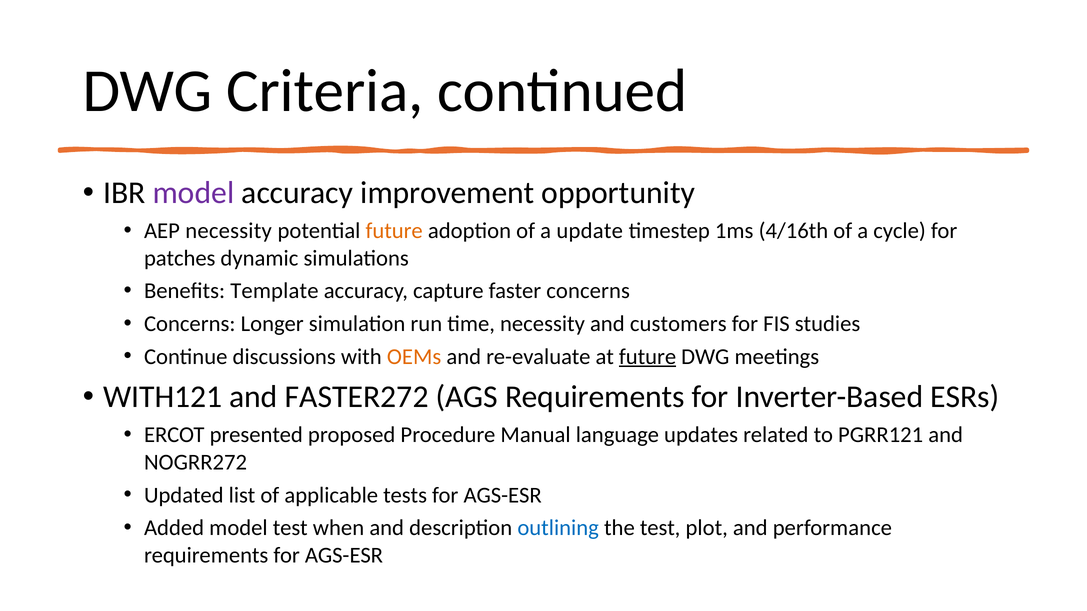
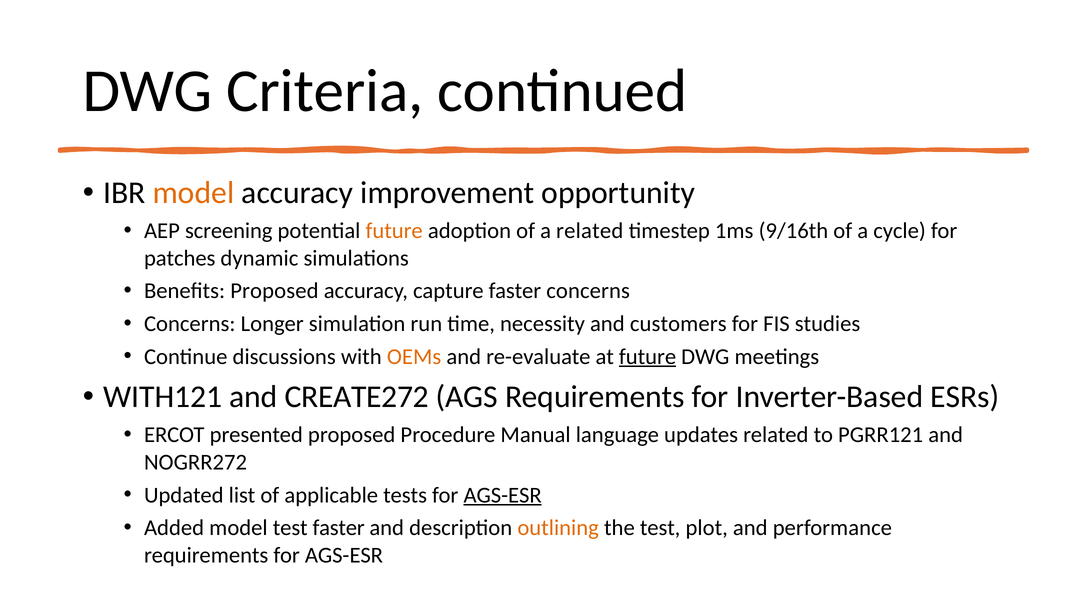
model at (193, 193) colour: purple -> orange
AEP necessity: necessity -> screening
a update: update -> related
4/16th: 4/16th -> 9/16th
Benefits Template: Template -> Proposed
FASTER272: FASTER272 -> CREATE272
AGS-ESR at (503, 495) underline: none -> present
test when: when -> faster
outlining colour: blue -> orange
